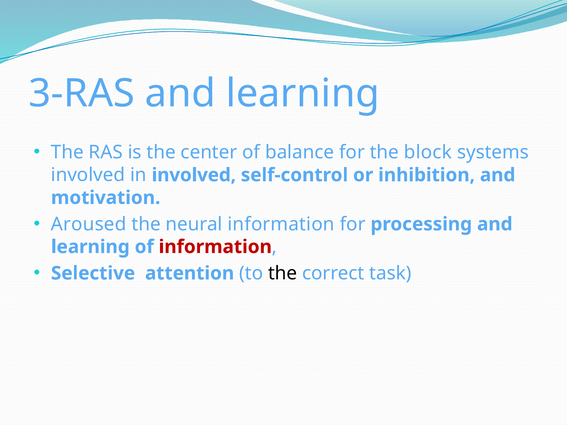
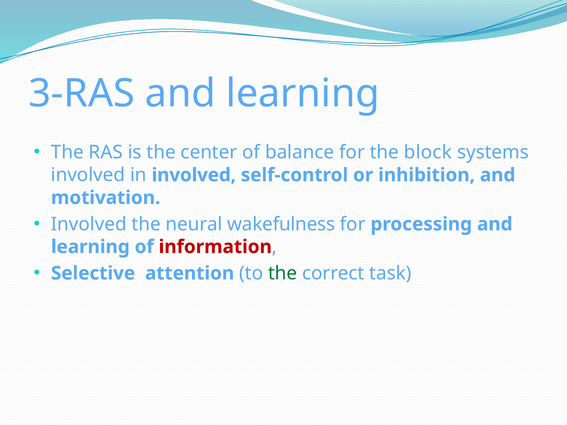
Aroused at (89, 224): Aroused -> Involved
neural information: information -> wakefulness
the at (283, 273) colour: black -> green
